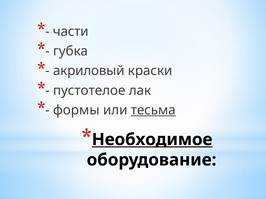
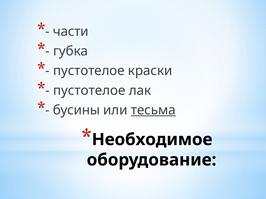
акриловый at (89, 71): акриловый -> пустотелое
формы: формы -> бусины
Необходимое underline: present -> none
